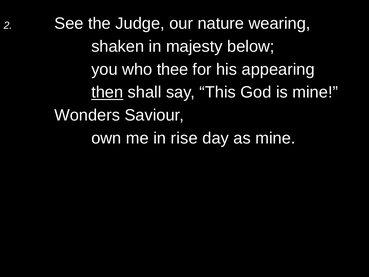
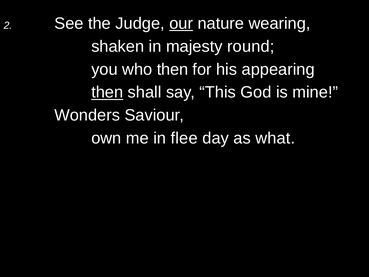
our underline: none -> present
below: below -> round
who thee: thee -> then
rise: rise -> flee
as mine: mine -> what
